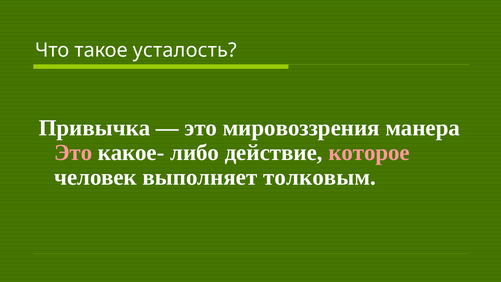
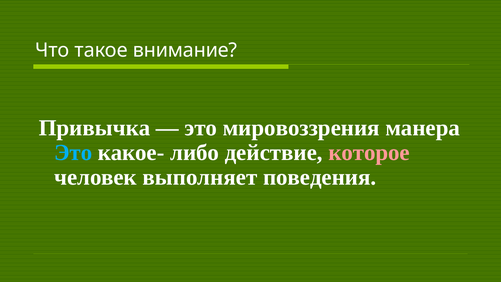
усталость: усталость -> внимание
Это at (73, 152) colour: pink -> light blue
толковым: толковым -> поведения
